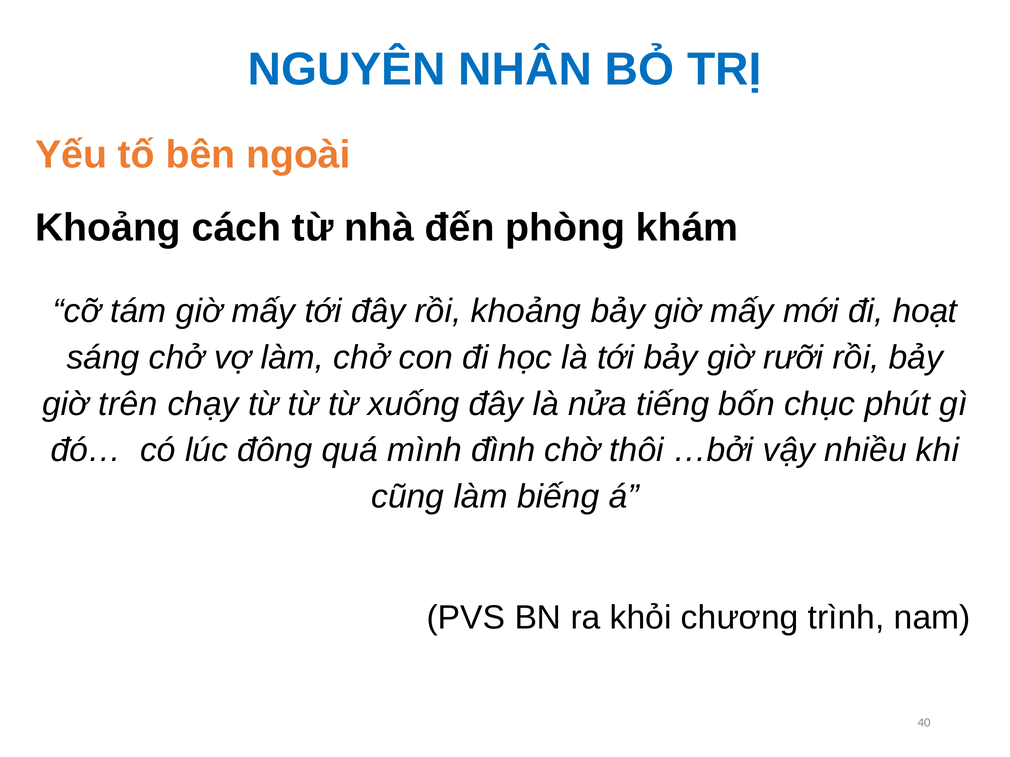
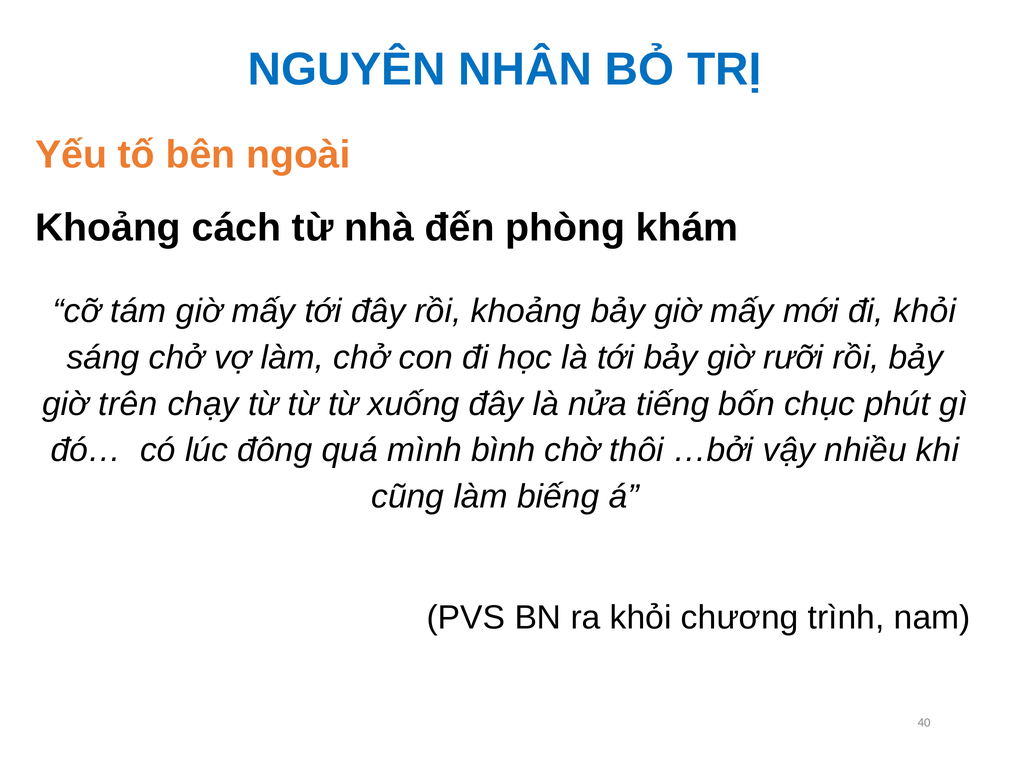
đi hoạt: hoạt -> khỏi
đình: đình -> bình
